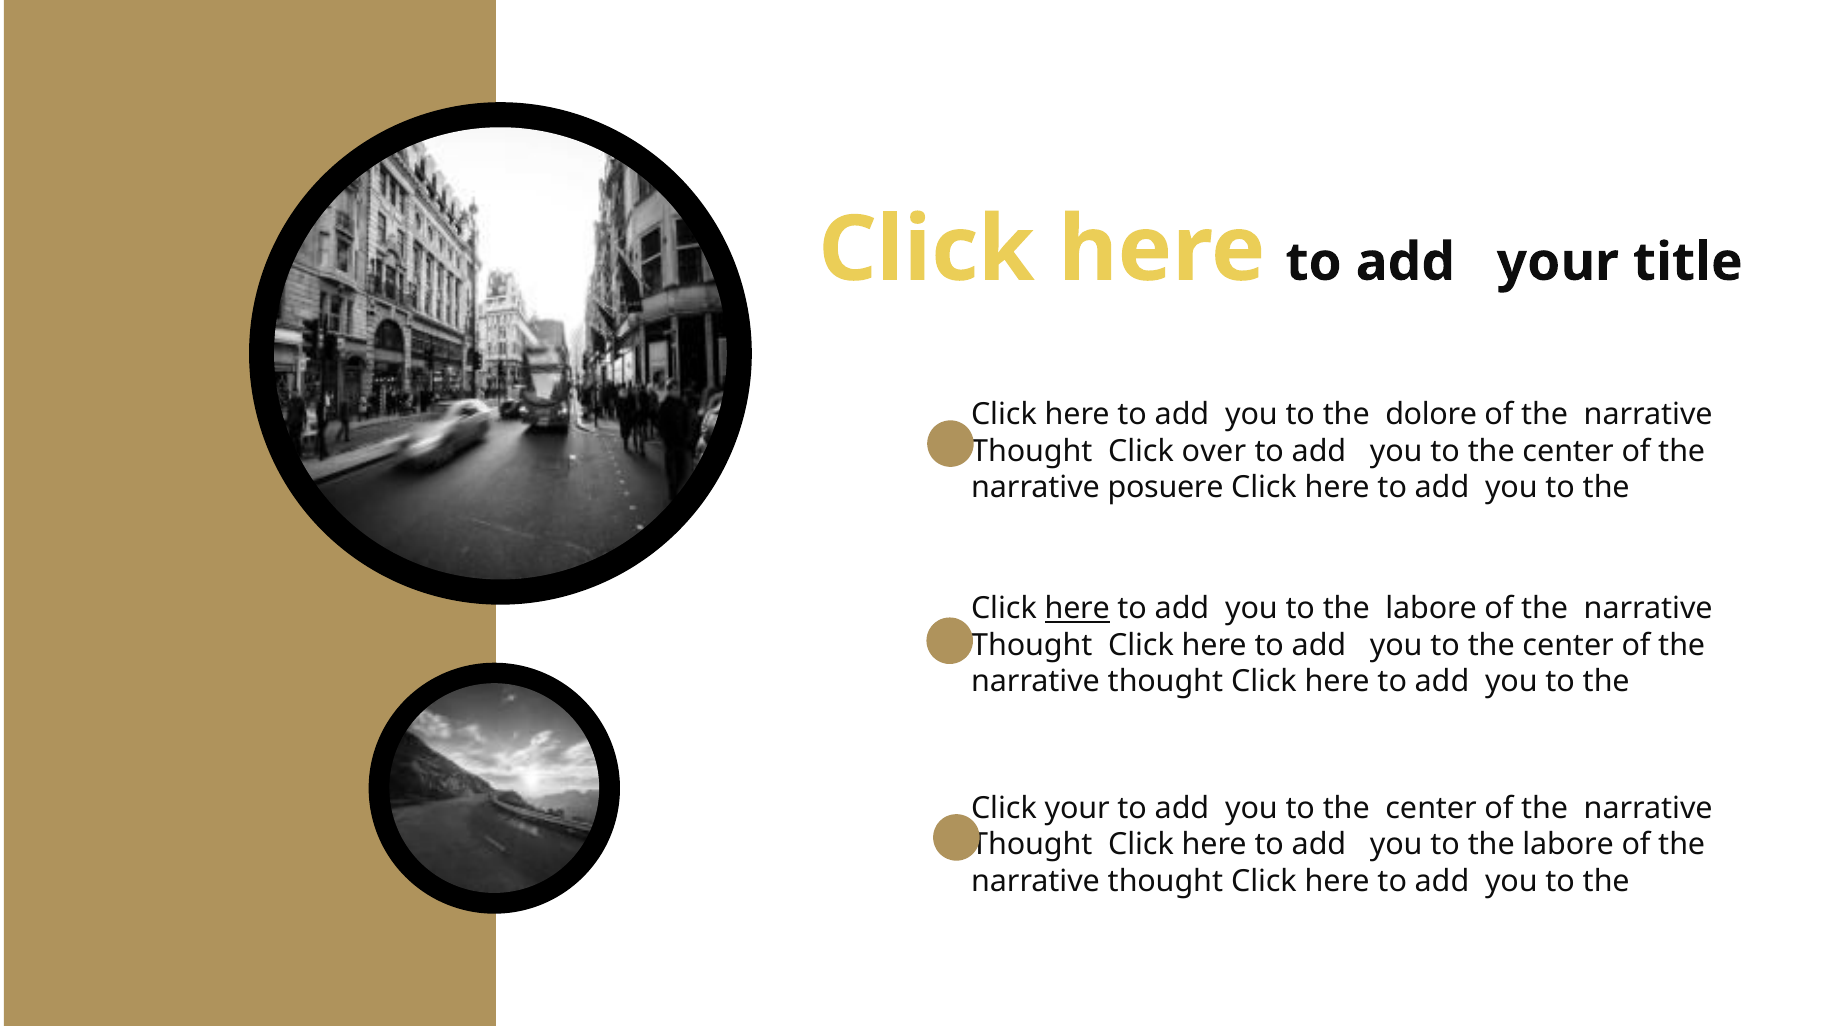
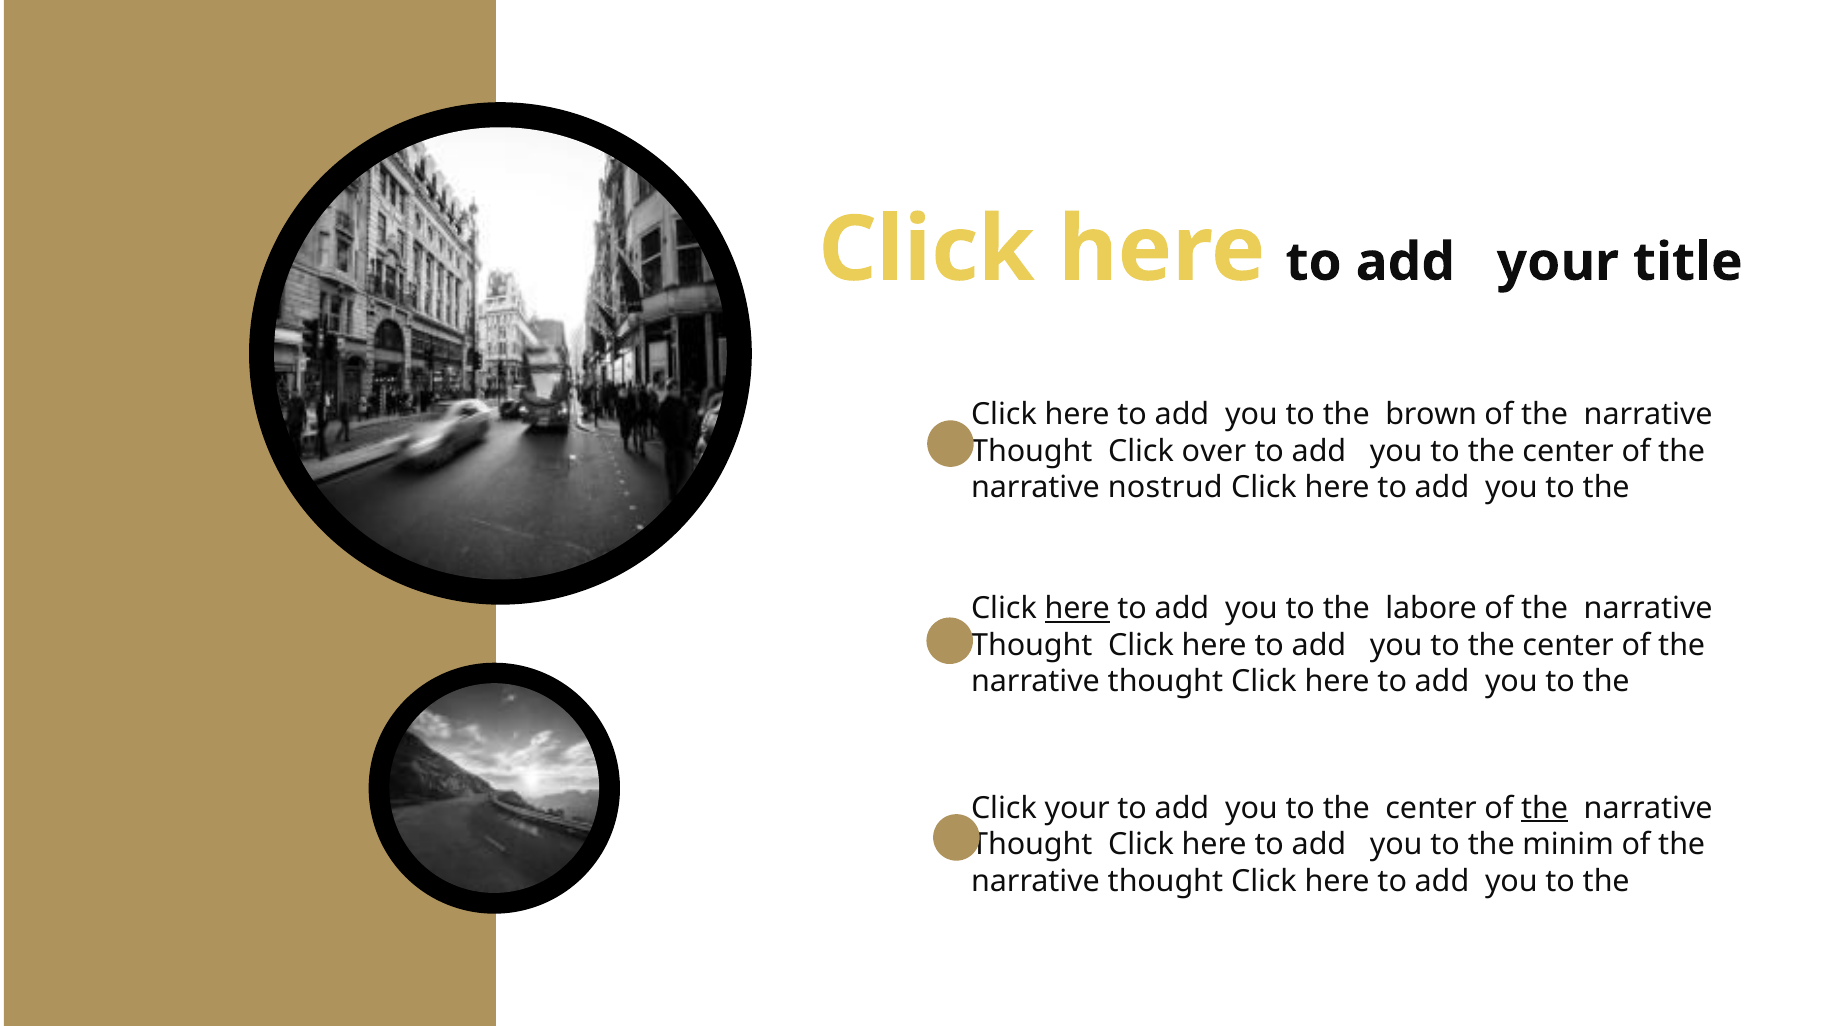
dolore: dolore -> brown
posuere: posuere -> nostrud
the at (1545, 809) underline: none -> present
labore at (1568, 845): labore -> minim
